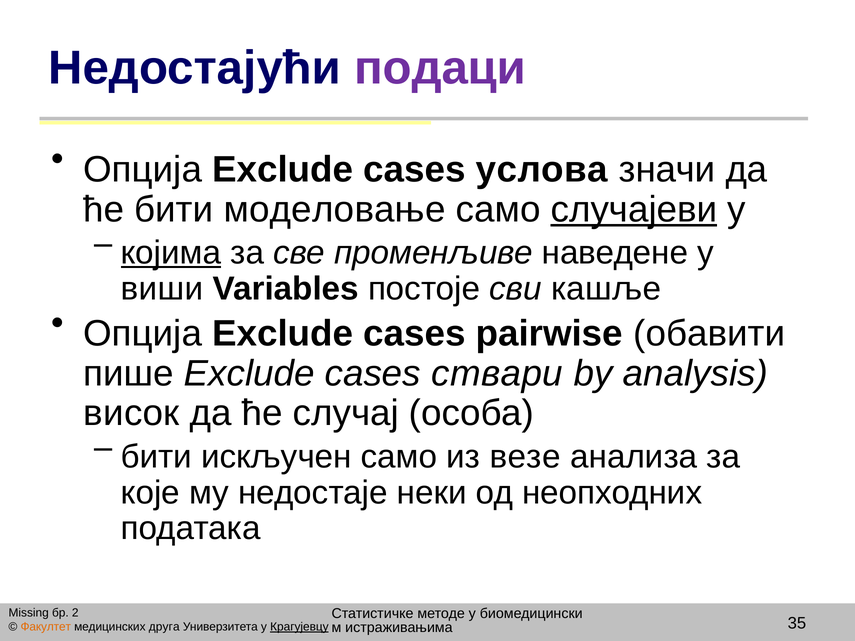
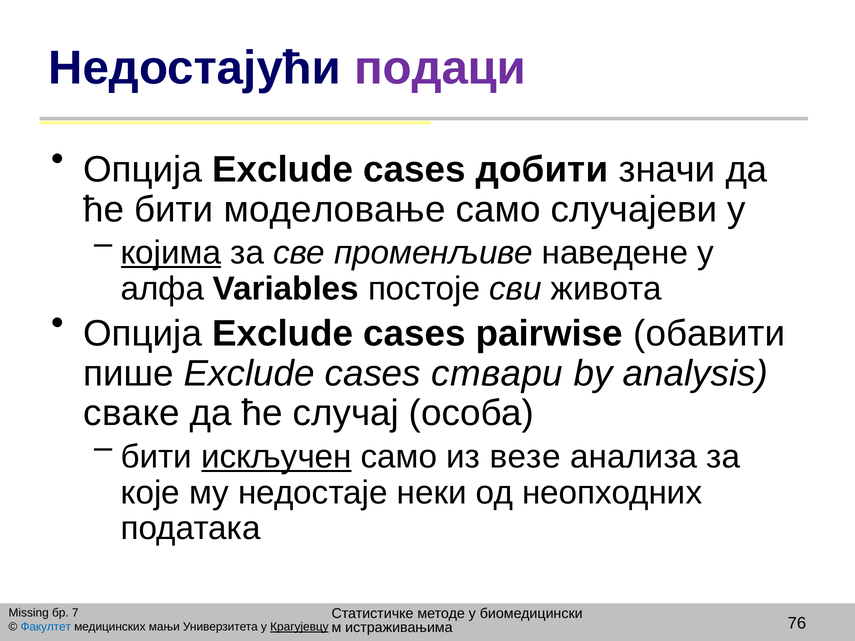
услова: услова -> добити
случајеви underline: present -> none
виши: виши -> алфа
кашље: кашље -> живота
висок: висок -> сваке
искључен underline: none -> present
2: 2 -> 7
35: 35 -> 76
Факултет colour: orange -> blue
друга: друга -> мањи
